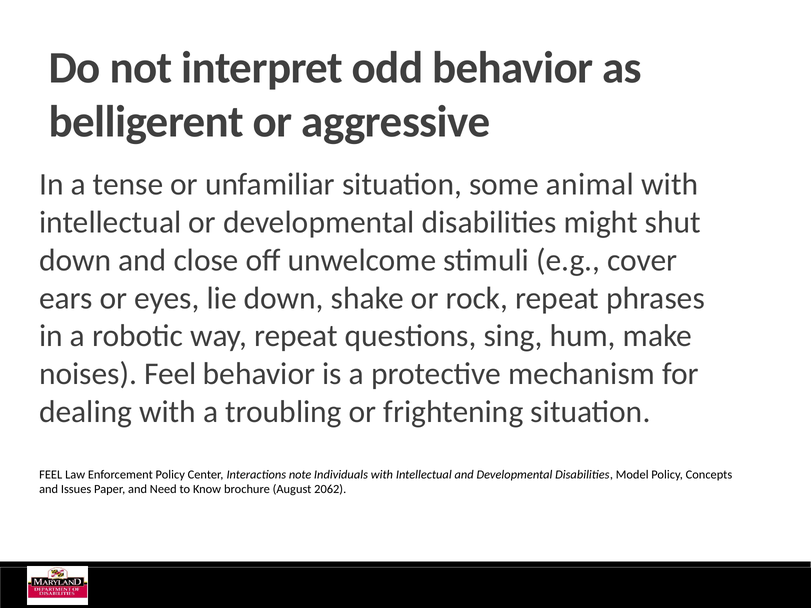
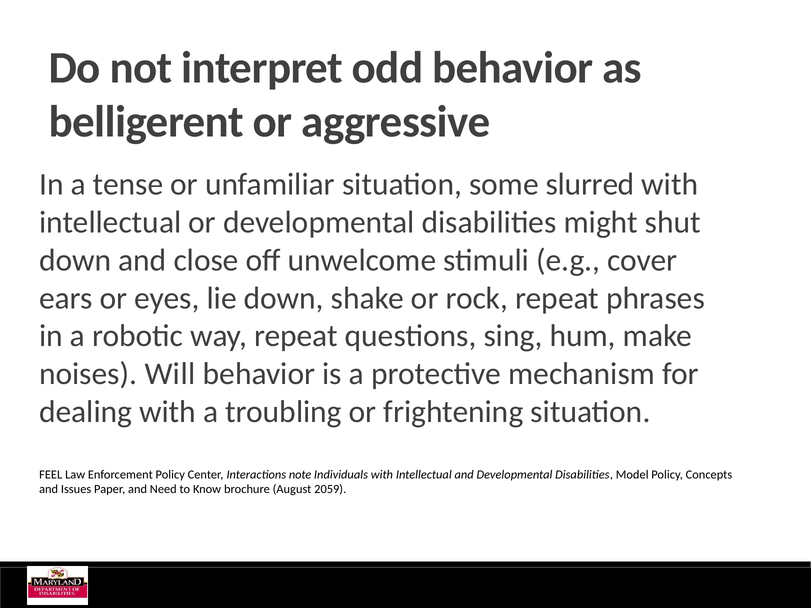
animal: animal -> slurred
noises Feel: Feel -> Will
2062: 2062 -> 2059
